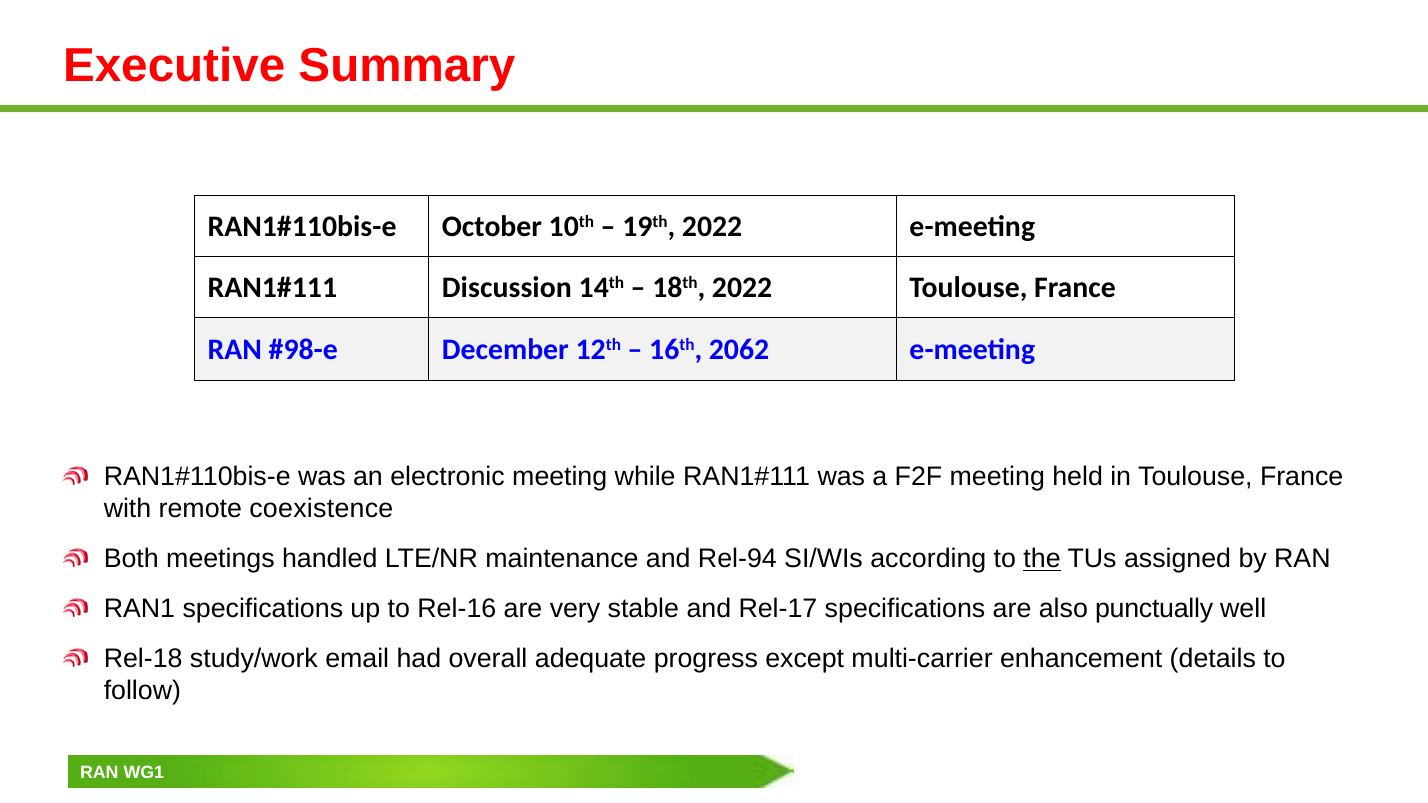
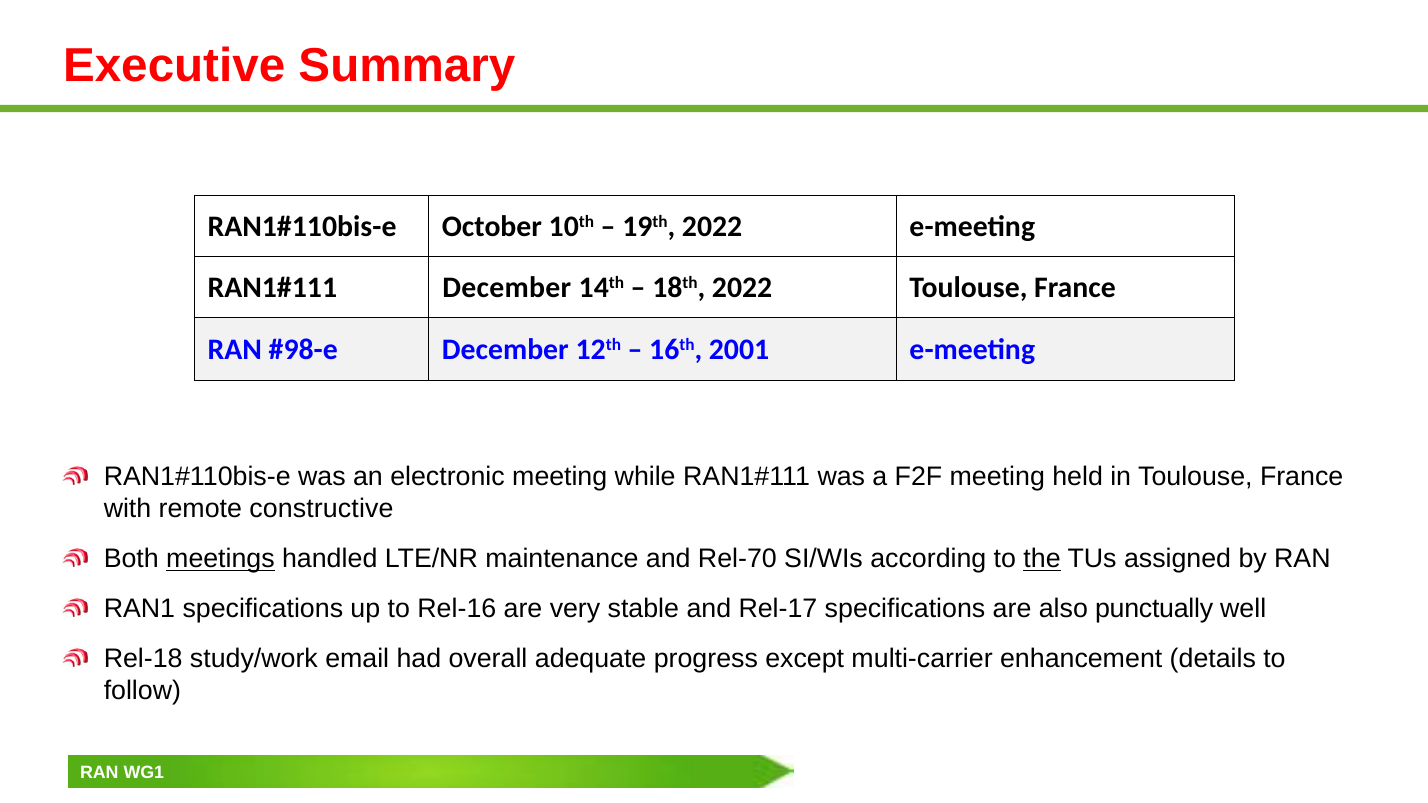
Discussion at (507, 288): Discussion -> December
2062: 2062 -> 2001
coexistence: coexistence -> constructive
meetings underline: none -> present
Rel-94: Rel-94 -> Rel-70
